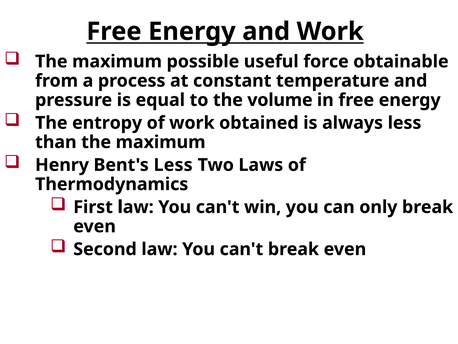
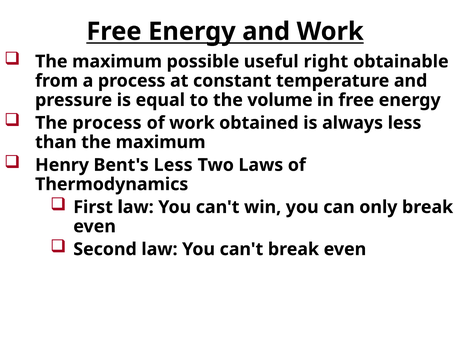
force: force -> right
The entropy: entropy -> process
